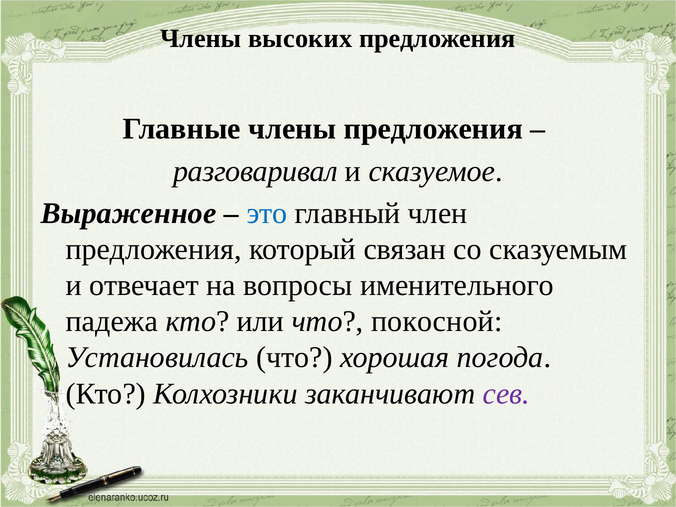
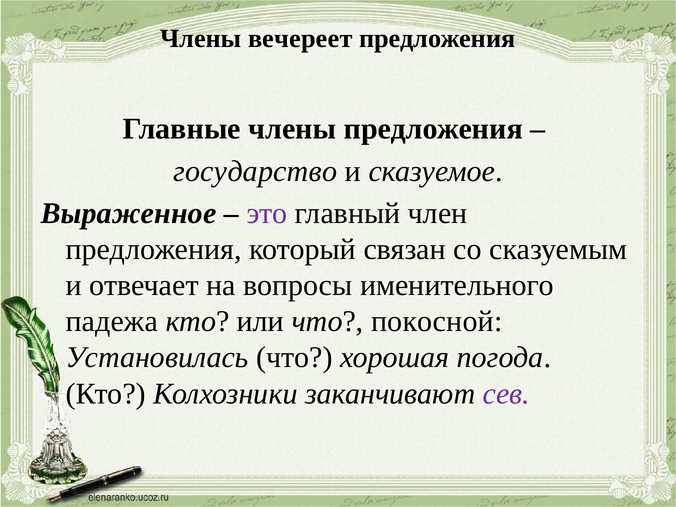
высоких: высоких -> вечереет
разговаривал: разговаривал -> государство
это colour: blue -> purple
